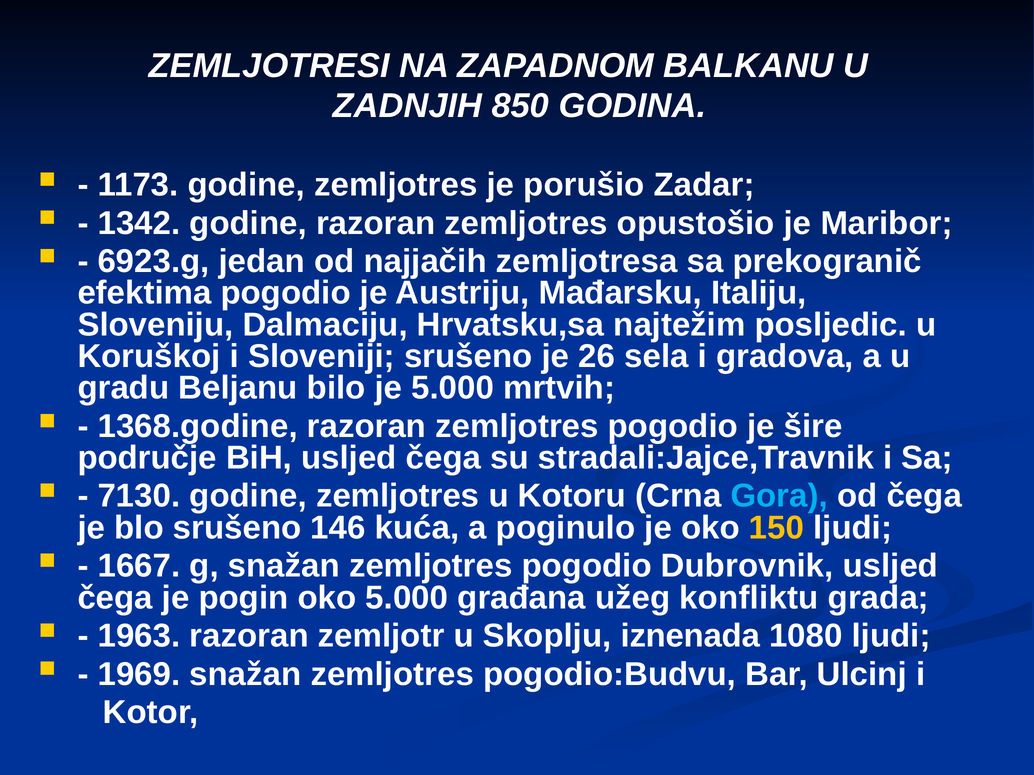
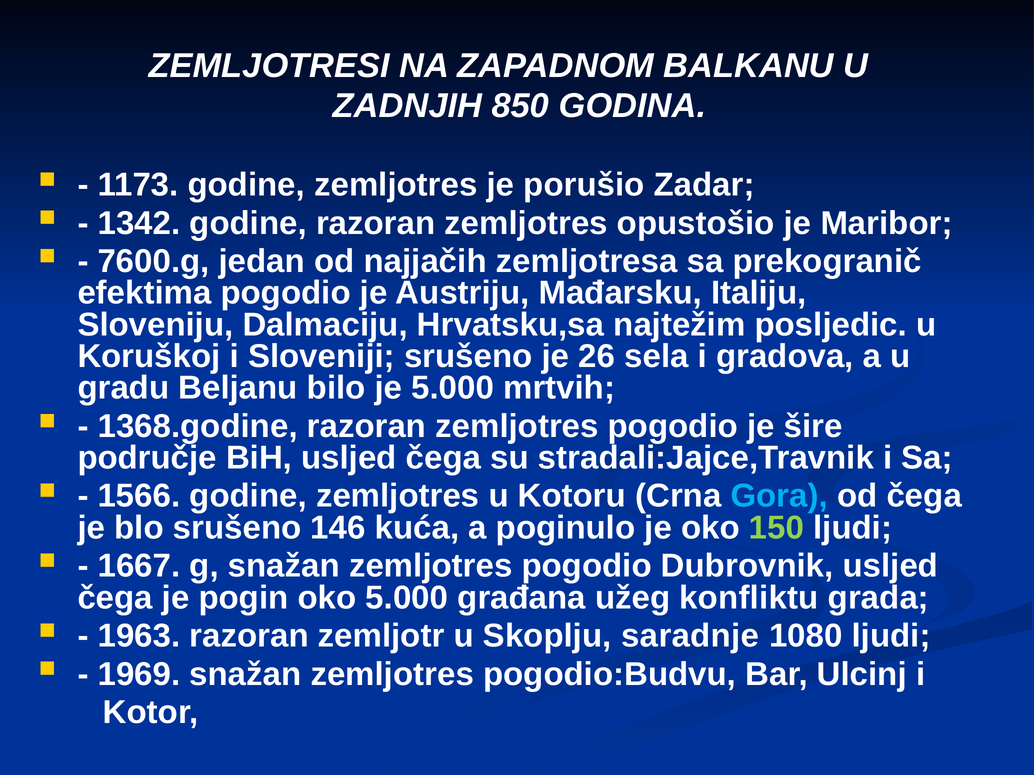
6923.g: 6923.g -> 7600.g
7130: 7130 -> 1566
150 colour: yellow -> light green
iznenada: iznenada -> saradnje
